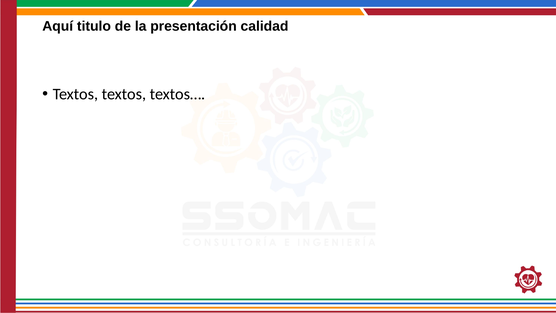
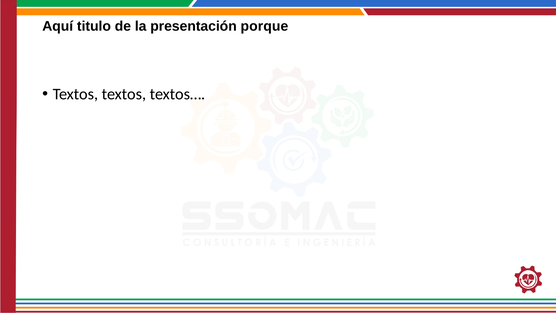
calidad: calidad -> porque
